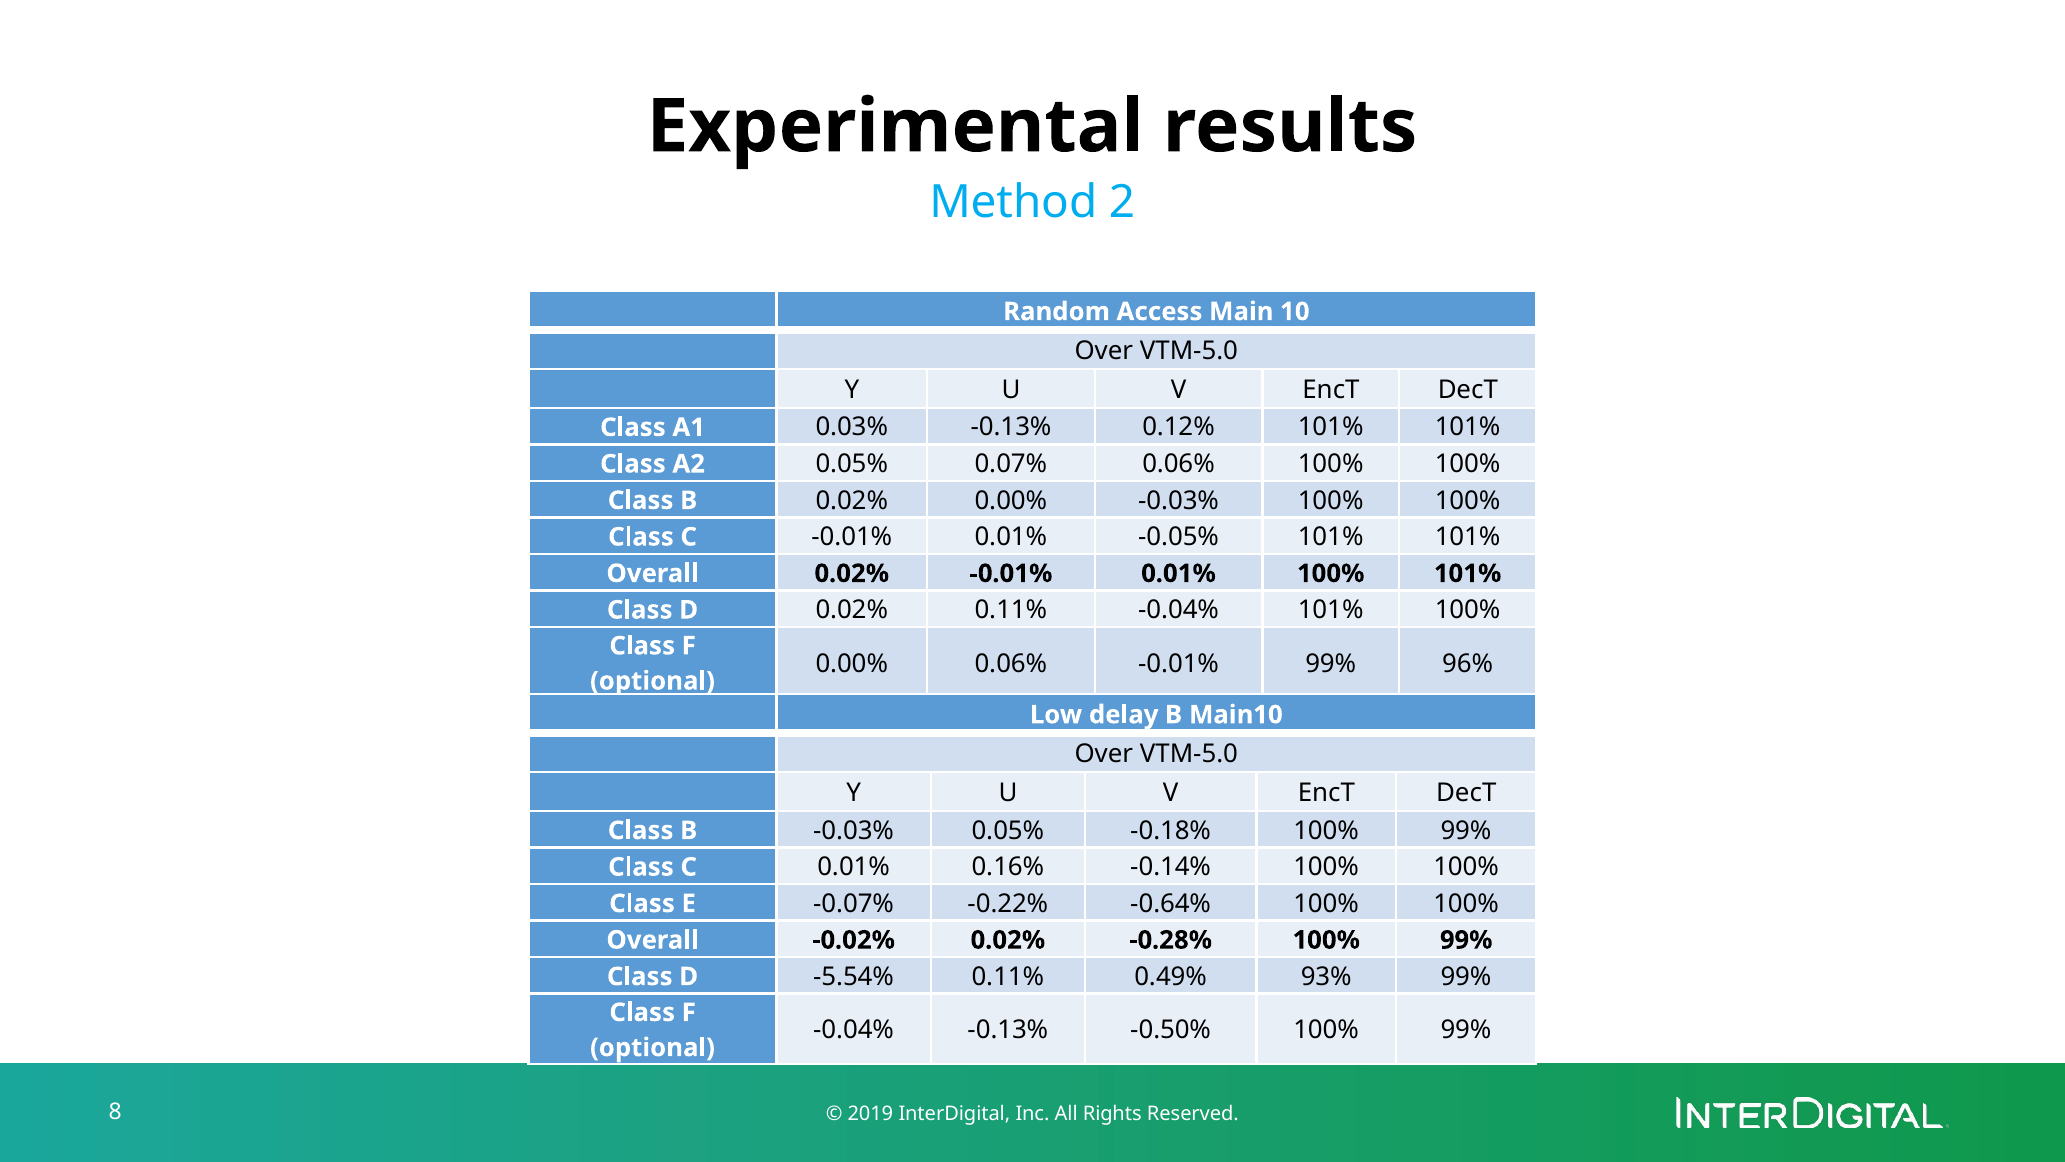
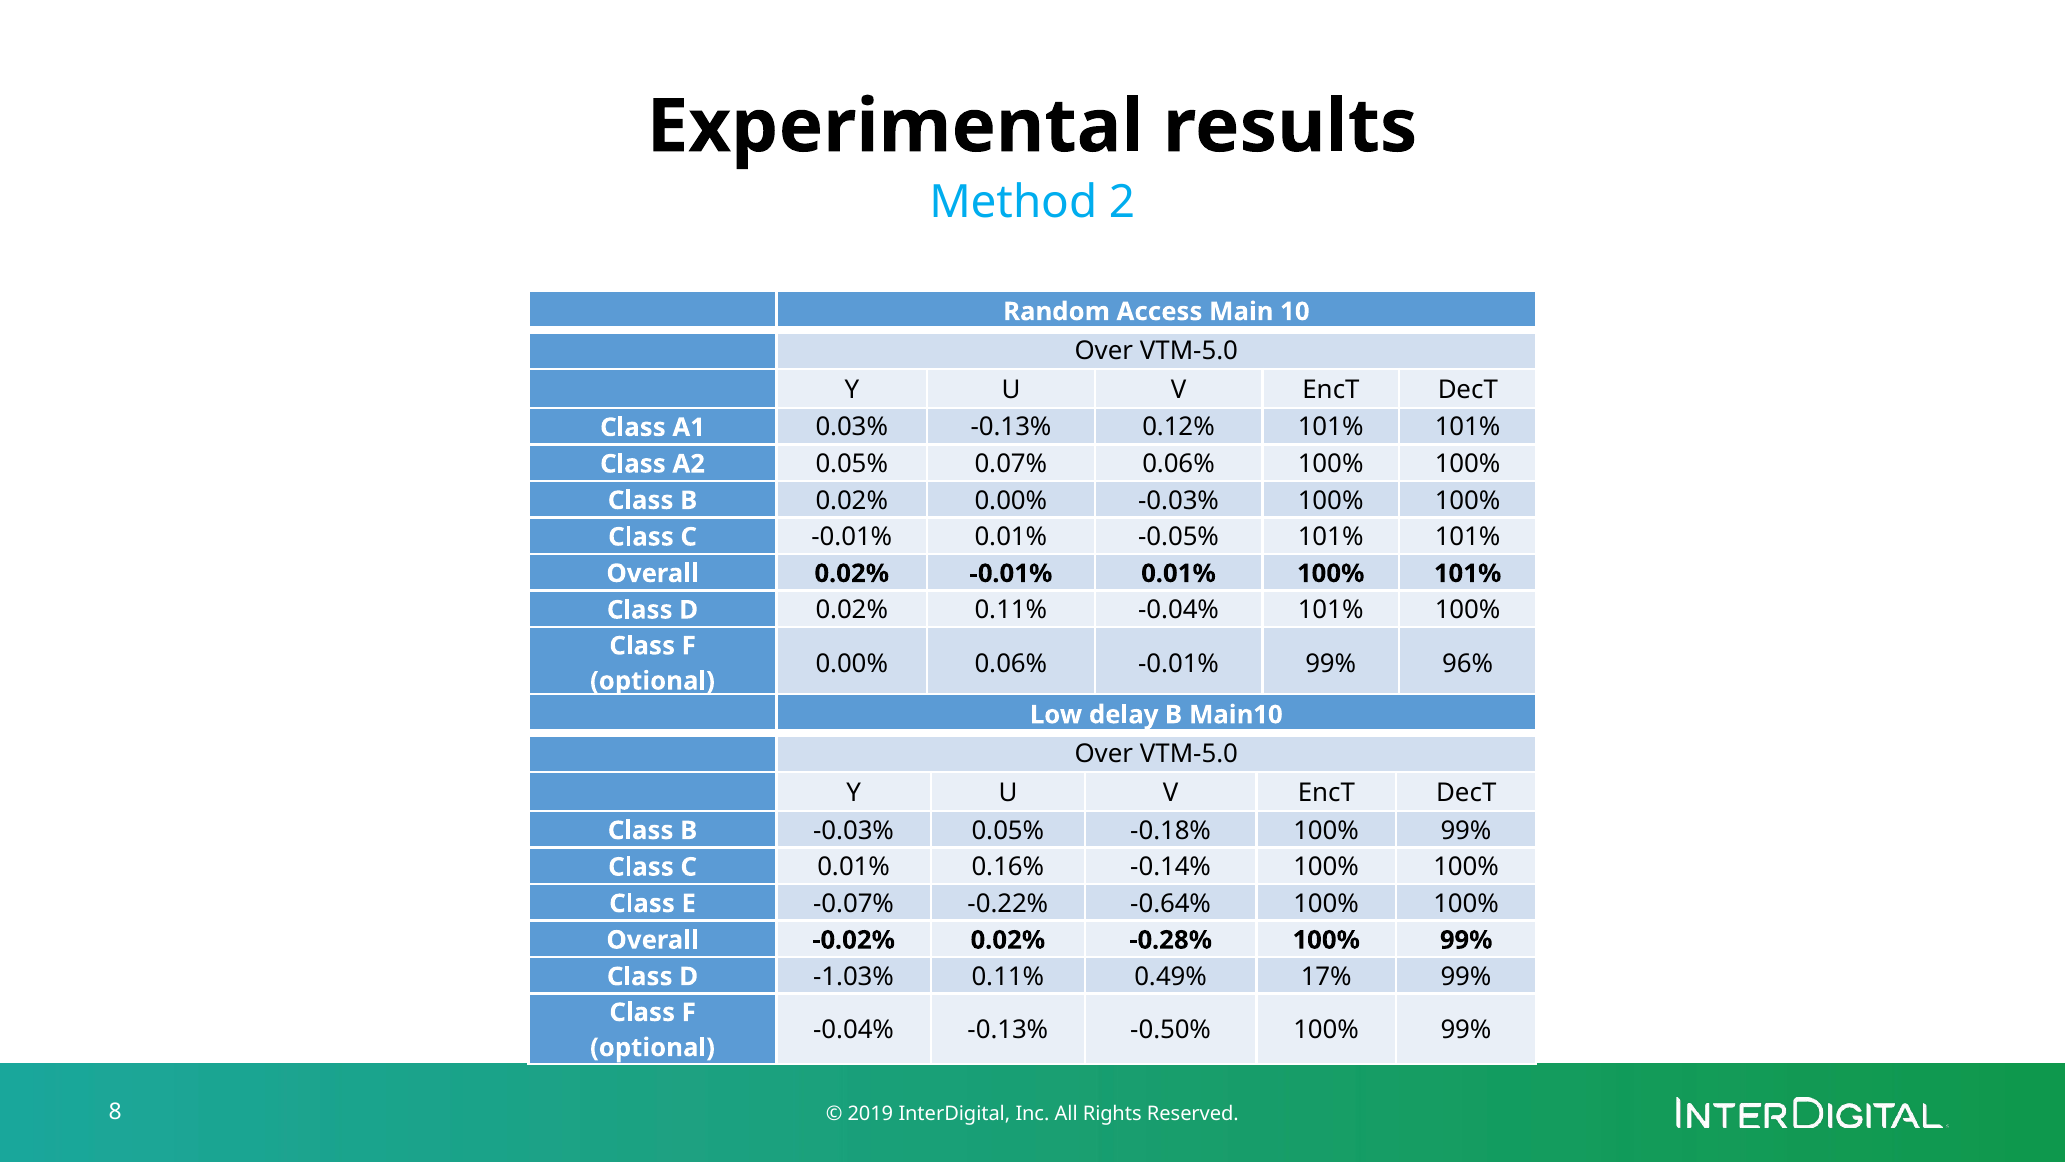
-5.54%: -5.54% -> -1.03%
93%: 93% -> 17%
